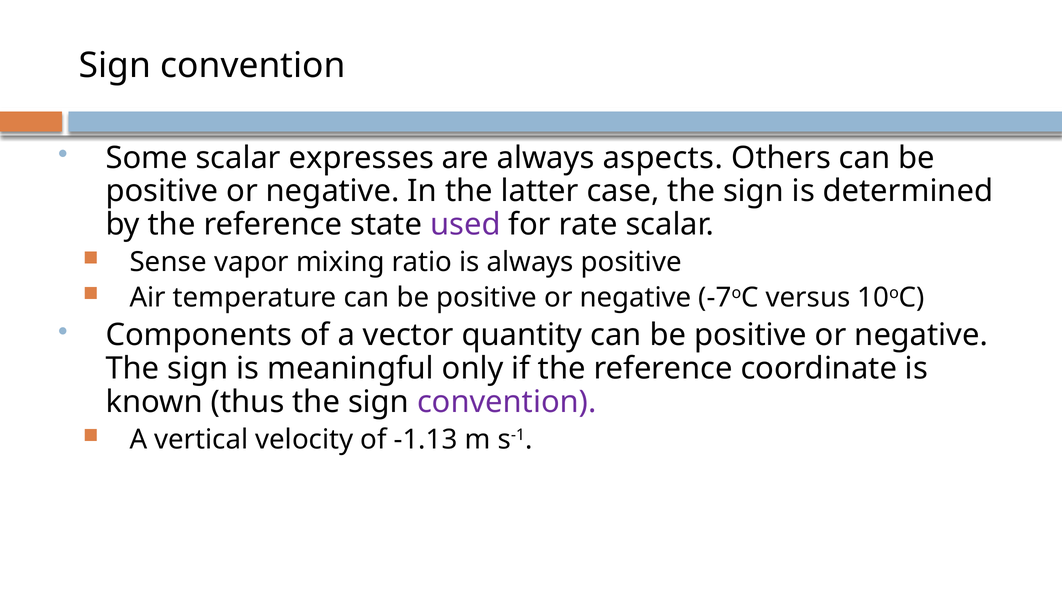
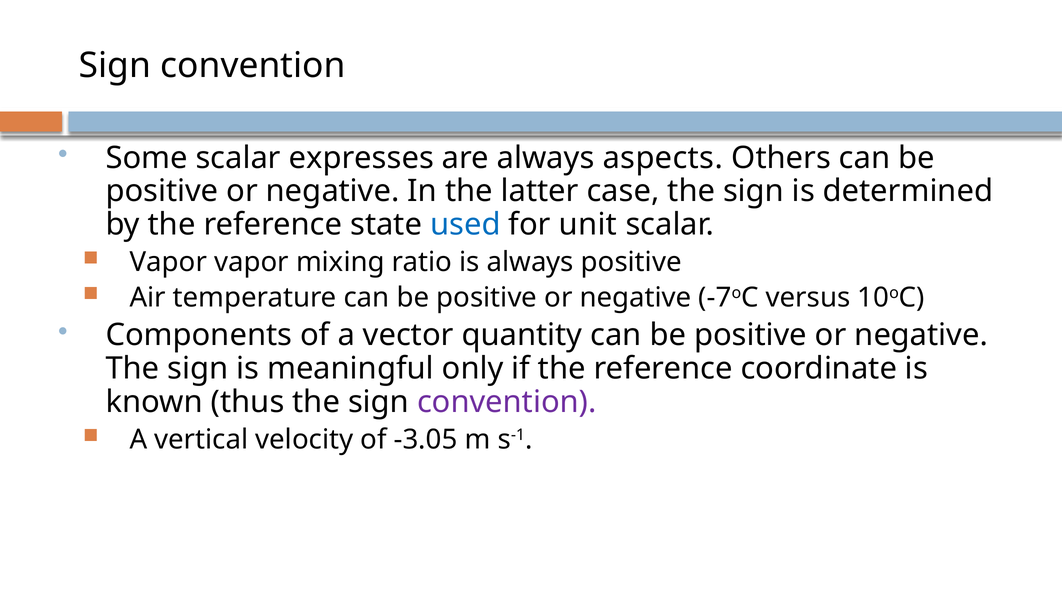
used colour: purple -> blue
rate: rate -> unit
Sense at (168, 262): Sense -> Vapor
-1.13: -1.13 -> -3.05
